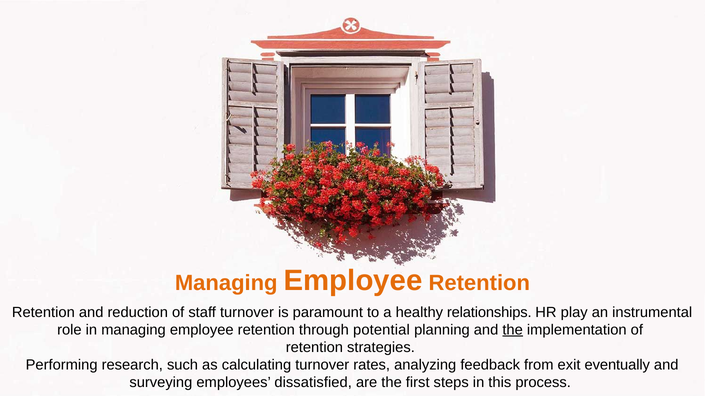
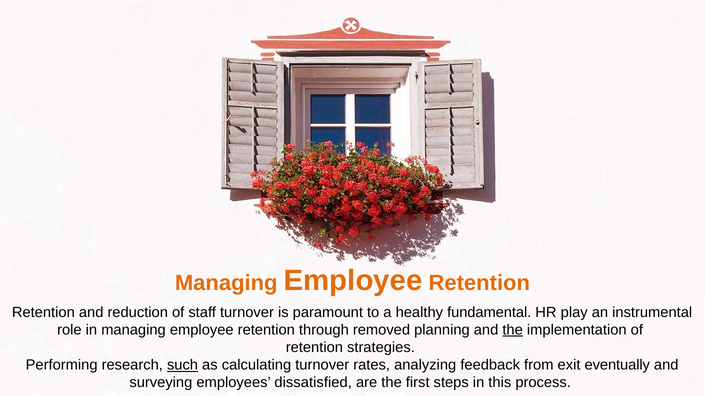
relationships: relationships -> fundamental
potential: potential -> removed
such underline: none -> present
